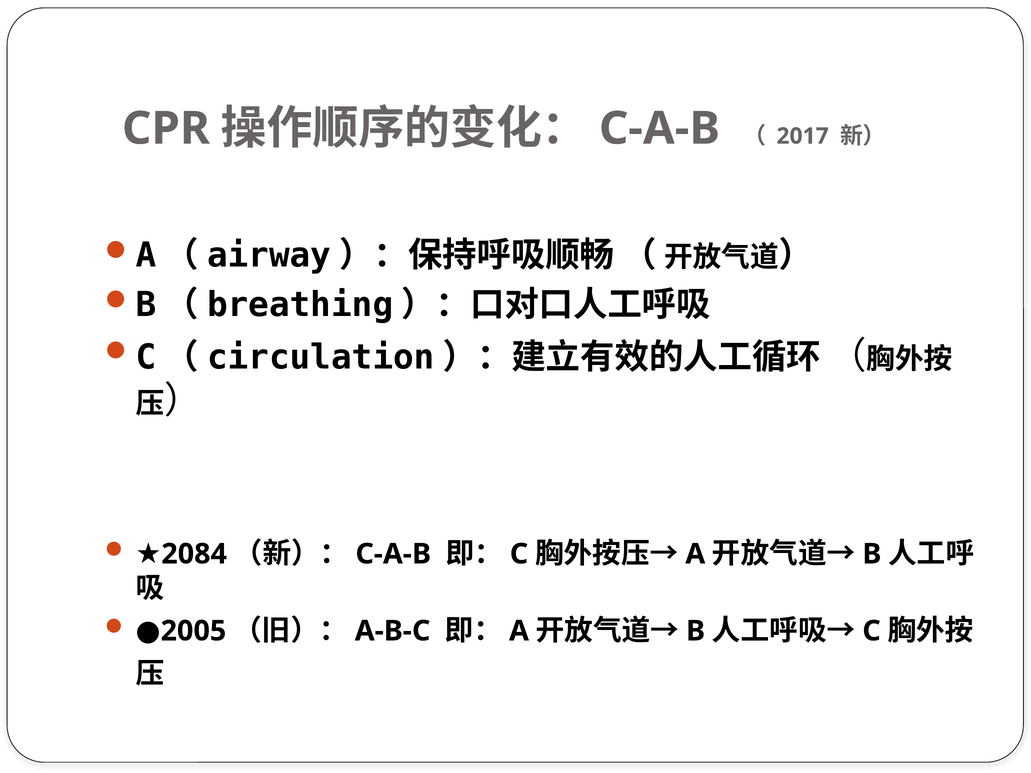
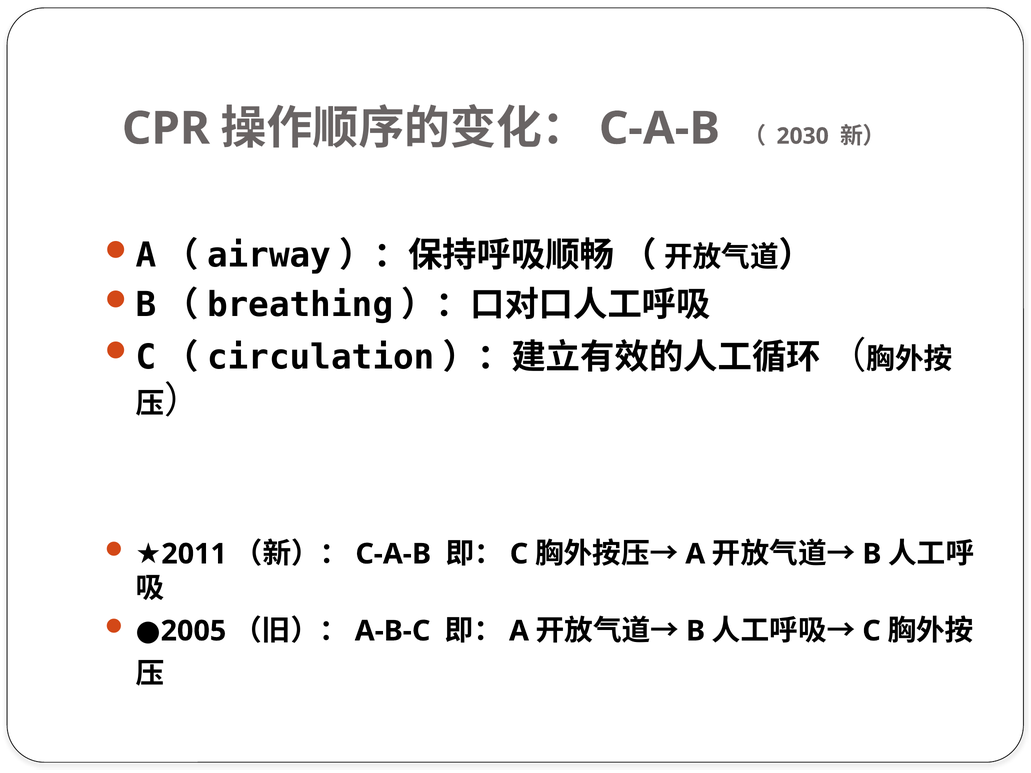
2017: 2017 -> 2030
2084: 2084 -> 2011
